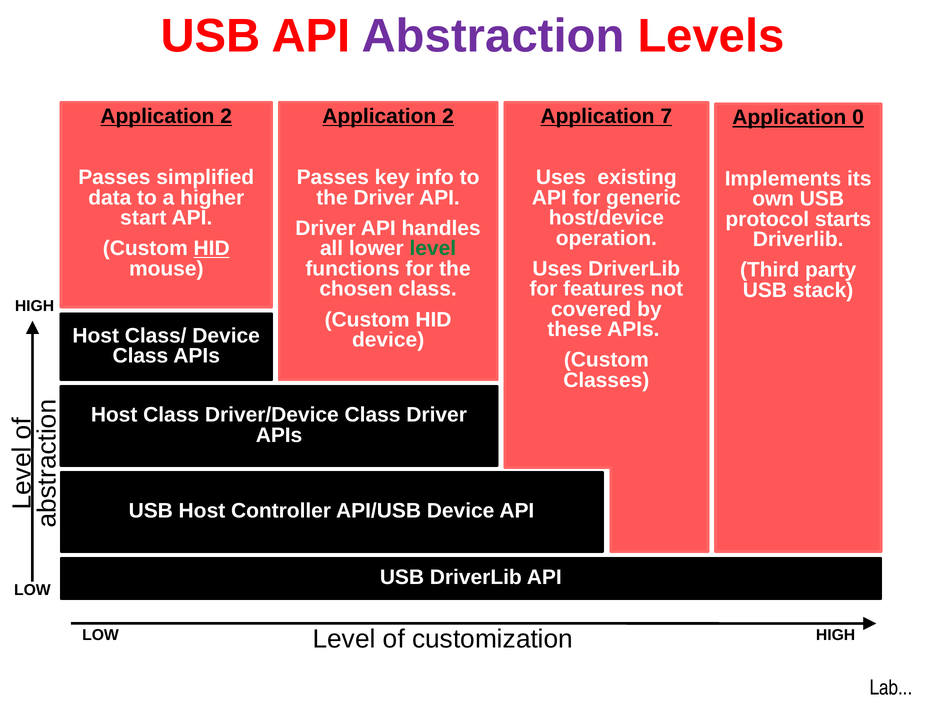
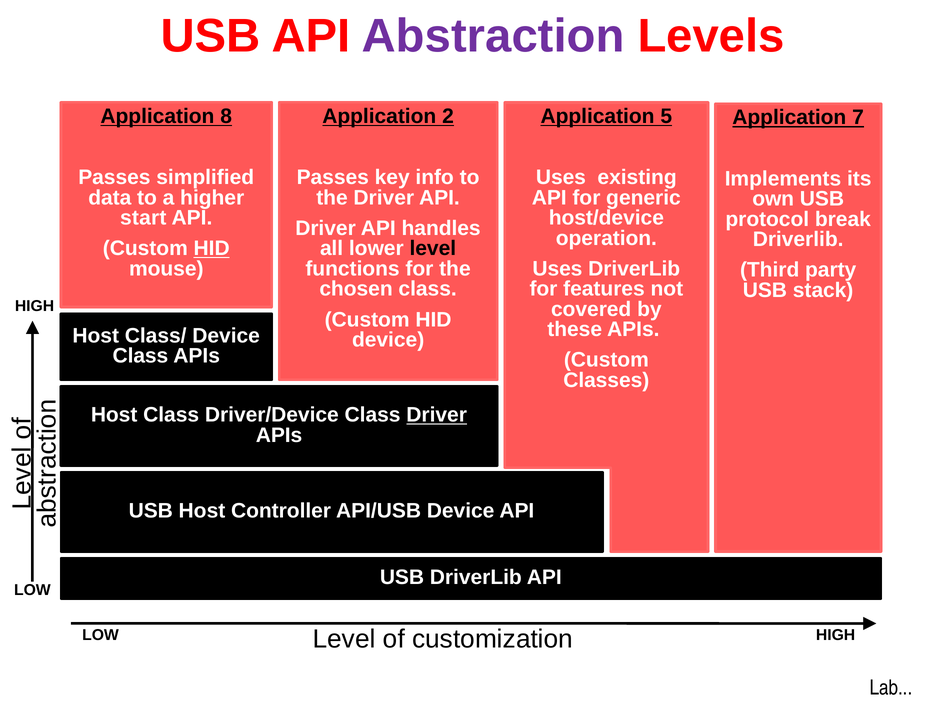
2 at (226, 116): 2 -> 8
7: 7 -> 5
0: 0 -> 7
starts: starts -> break
level at (433, 249) colour: green -> black
Driver at (437, 415) underline: none -> present
